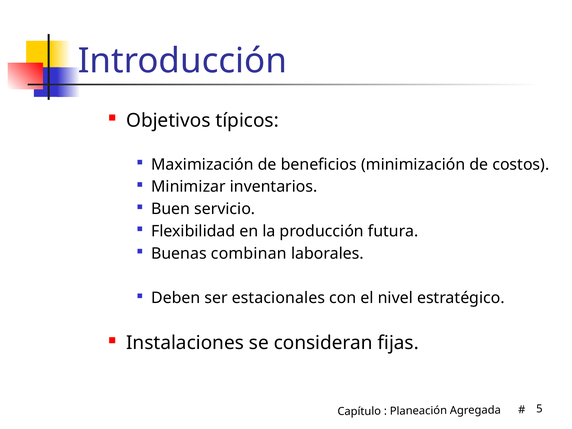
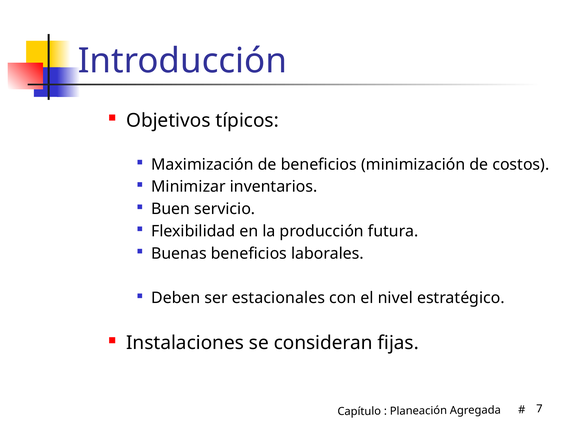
Buenas combinan: combinan -> beneficios
5: 5 -> 7
